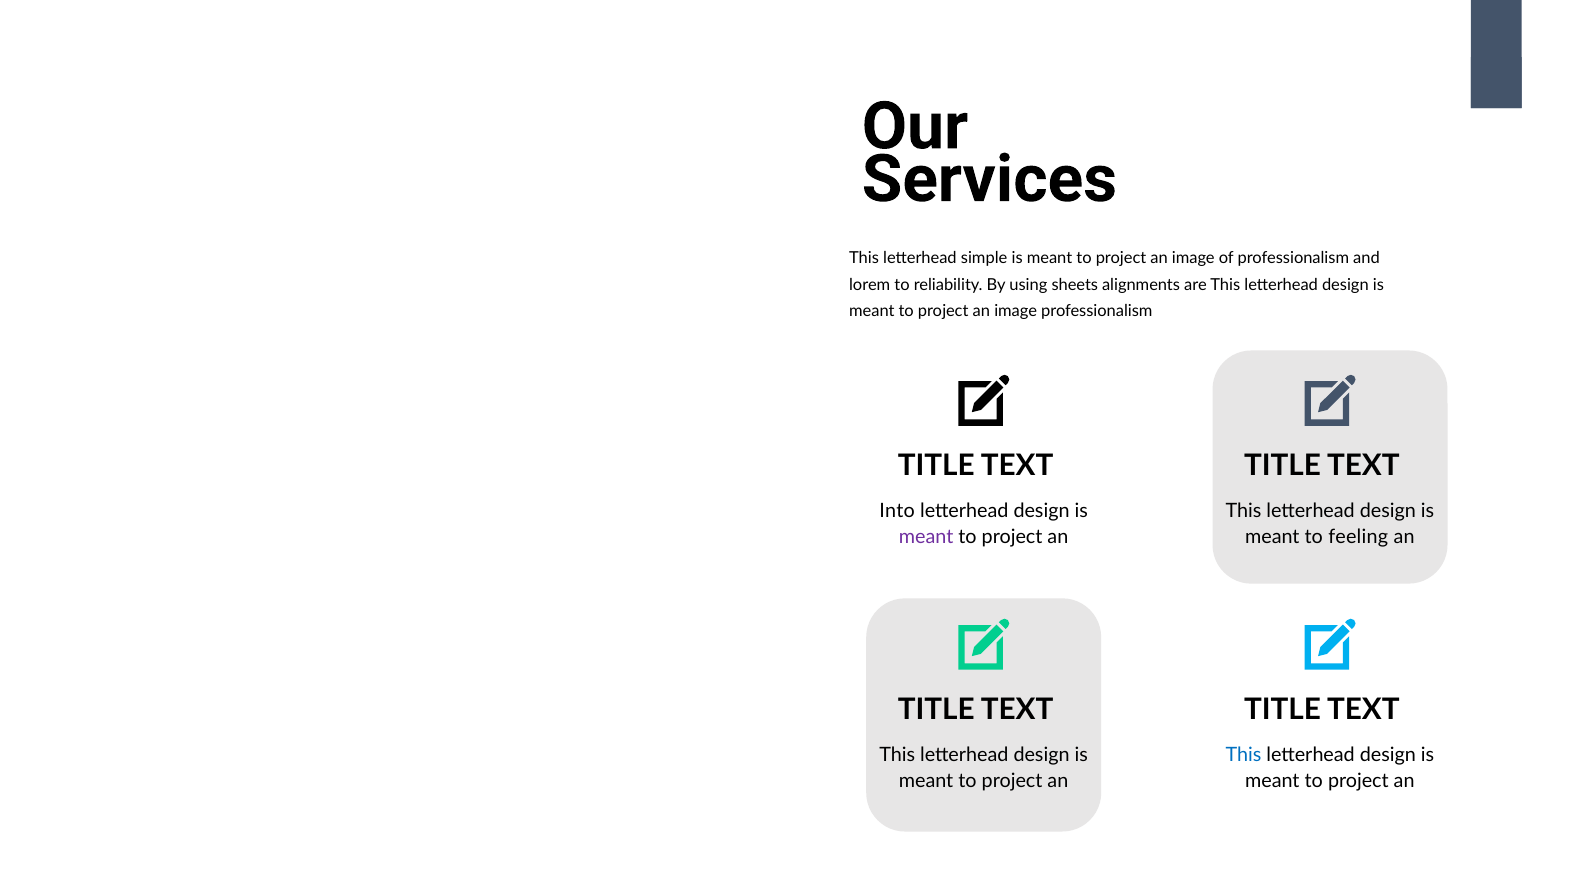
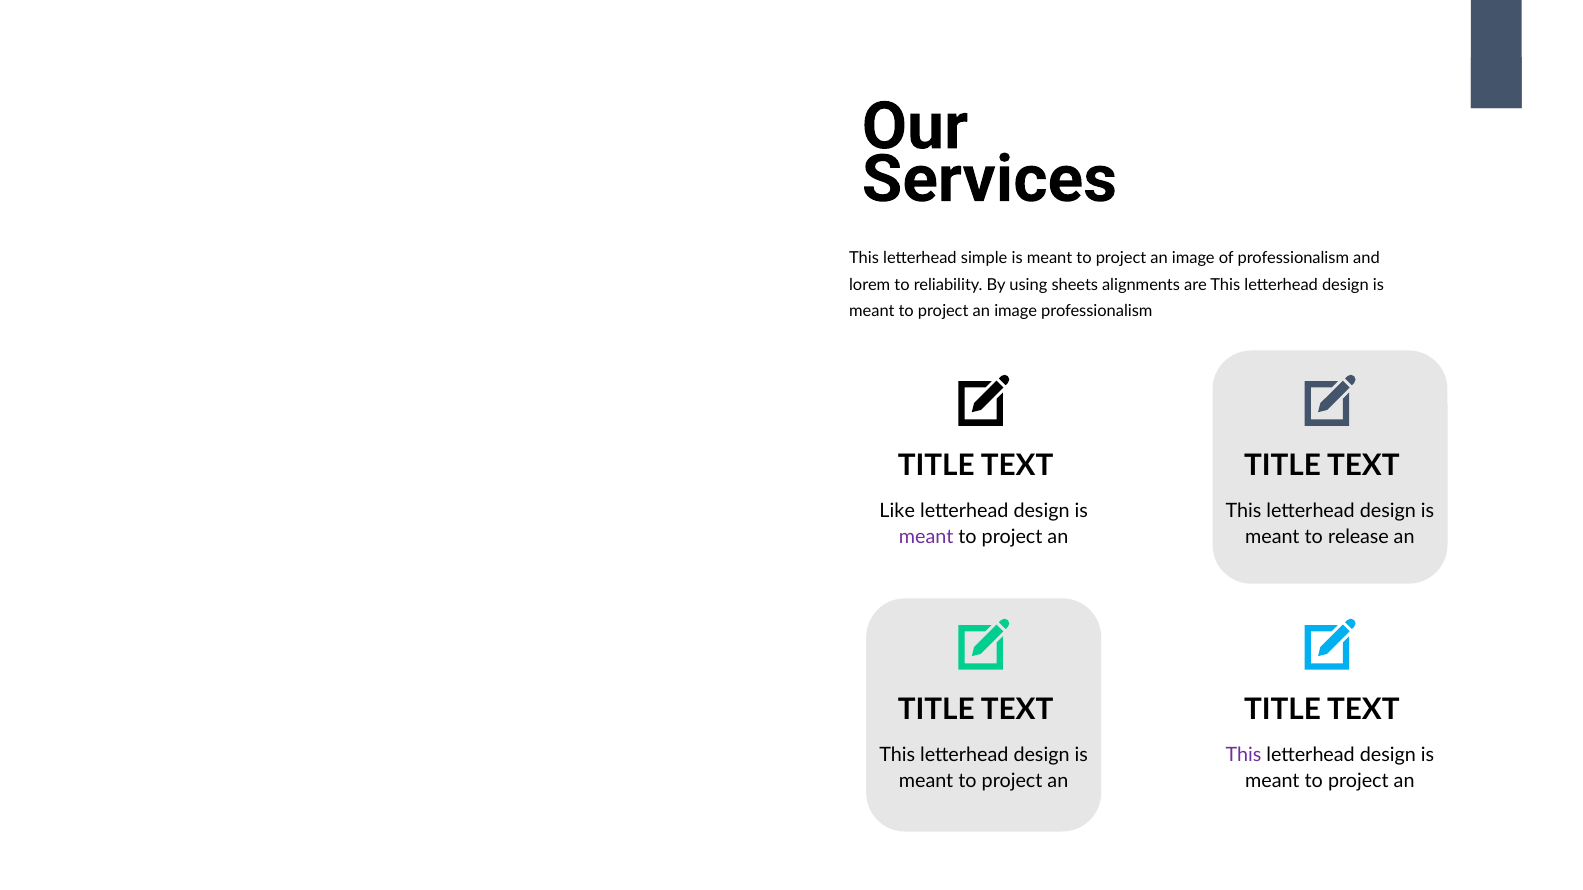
Into: Into -> Like
feeling: feeling -> release
This at (1244, 755) colour: blue -> purple
